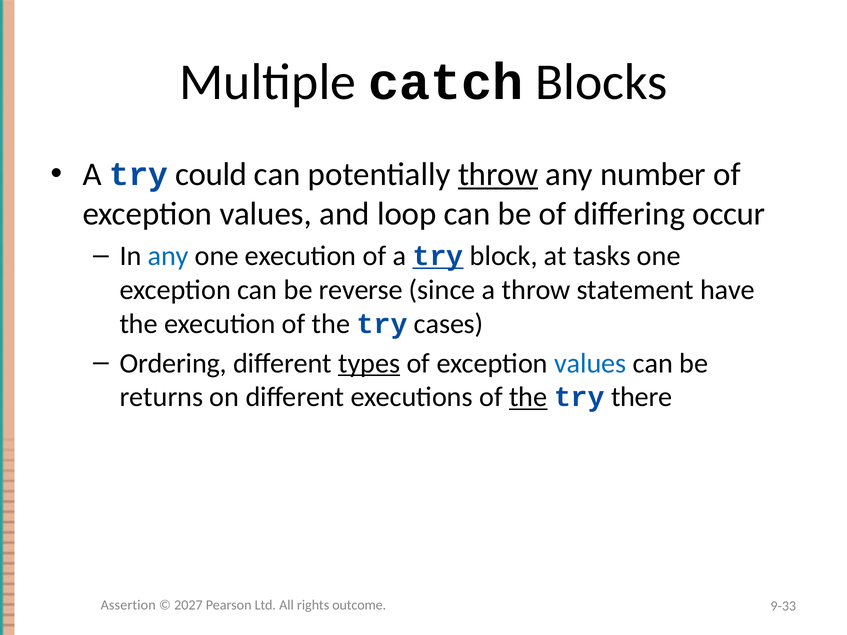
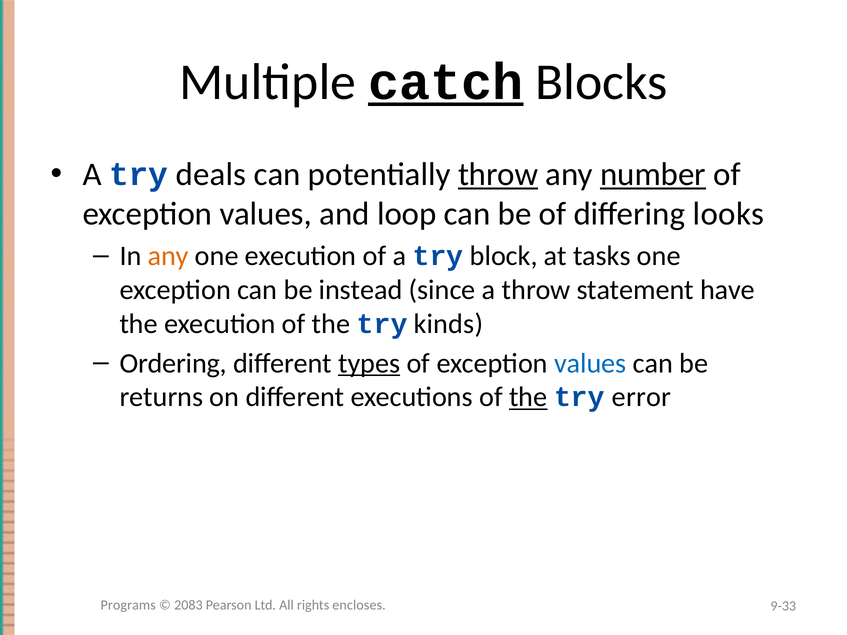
catch underline: none -> present
could: could -> deals
number underline: none -> present
occur: occur -> looks
any at (168, 256) colour: blue -> orange
try at (438, 256) underline: present -> none
reverse: reverse -> instead
cases: cases -> kinds
there: there -> error
Assertion: Assertion -> Programs
2027: 2027 -> 2083
outcome: outcome -> encloses
